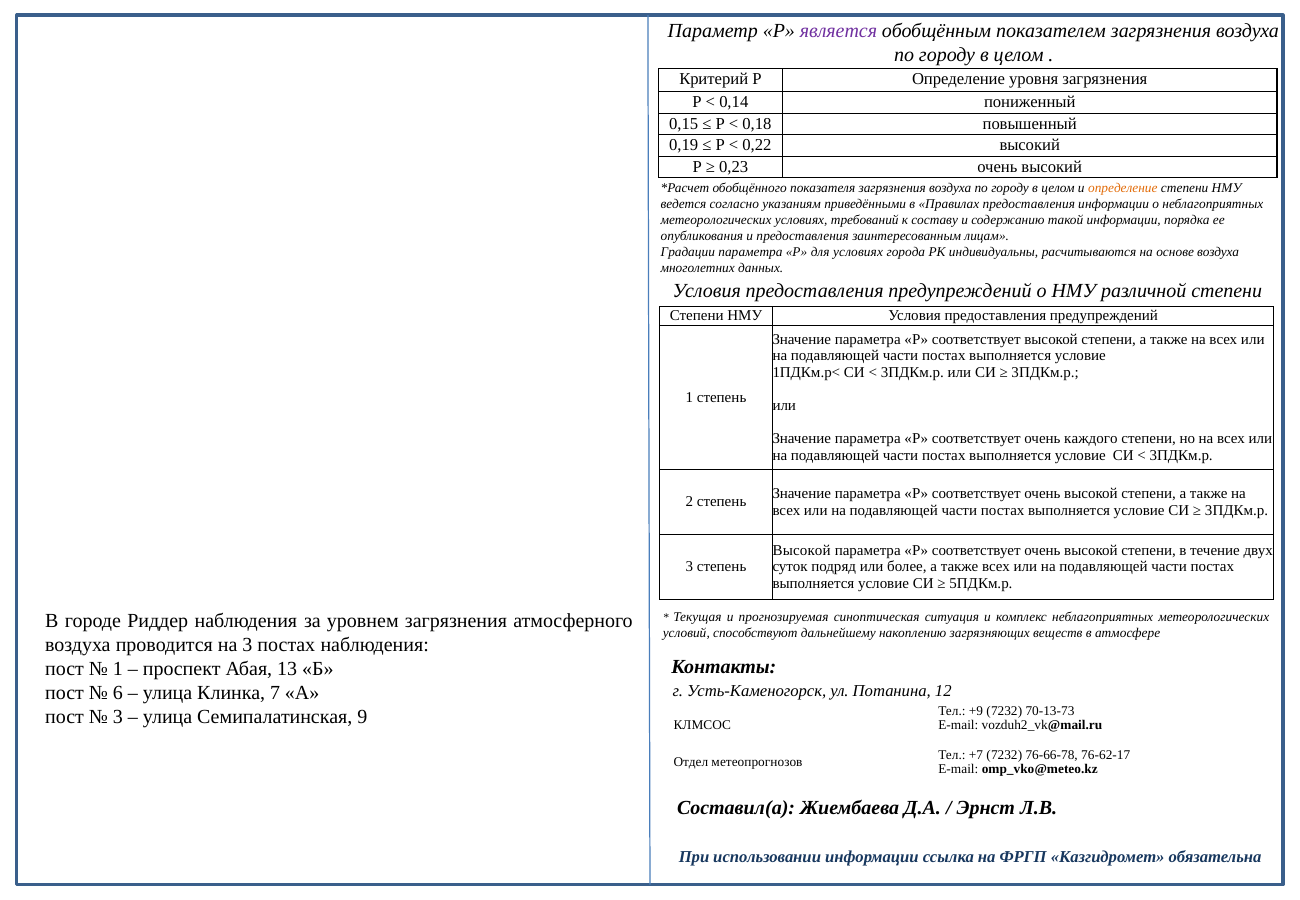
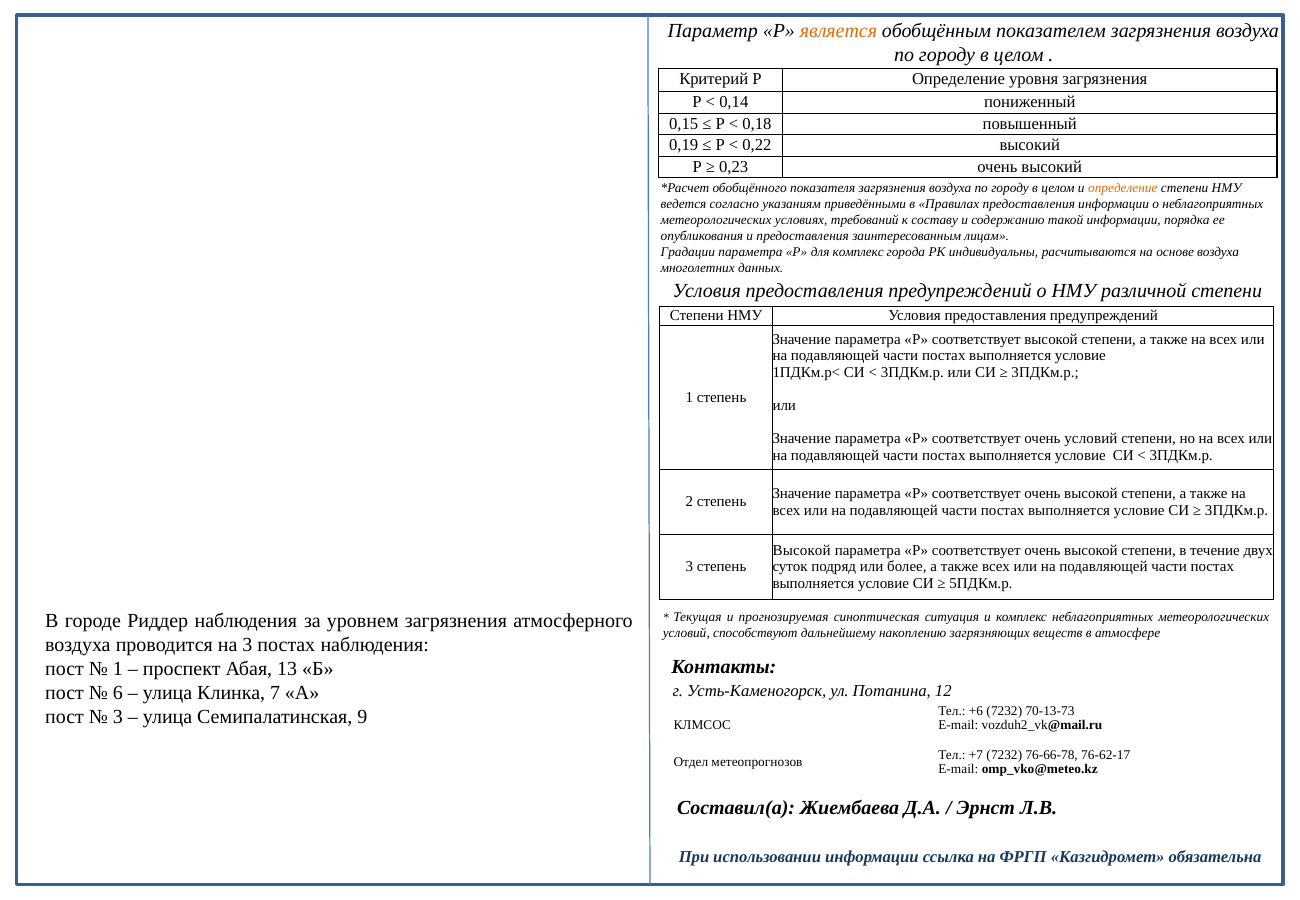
является colour: purple -> orange
для условиях: условиях -> комплекс
очень каждого: каждого -> условий
+9: +9 -> +6
